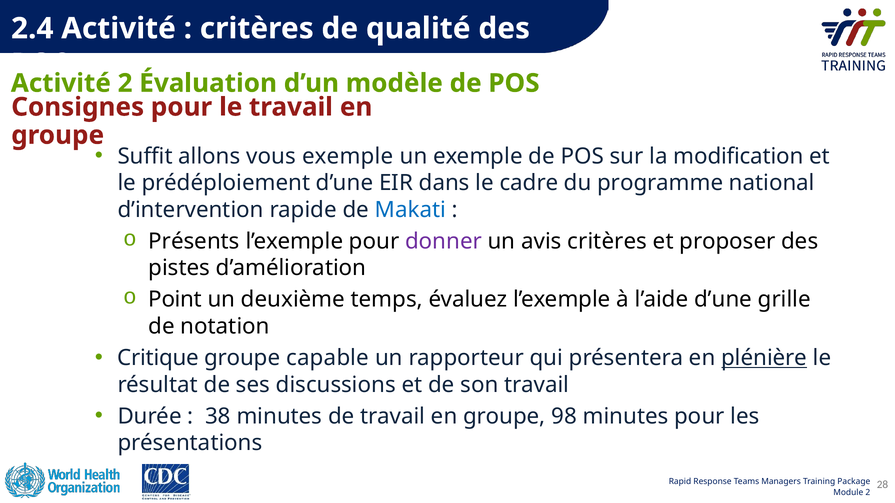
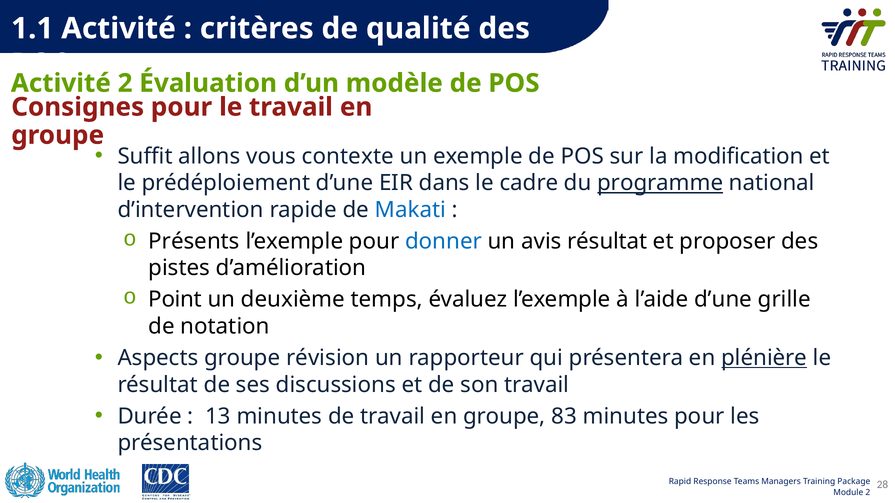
2.4: 2.4 -> 1.1
vous exemple: exemple -> contexte
programme underline: none -> present
donner colour: purple -> blue
avis critères: critères -> résultat
Critique: Critique -> Aspects
capable: capable -> révision
38: 38 -> 13
98: 98 -> 83
